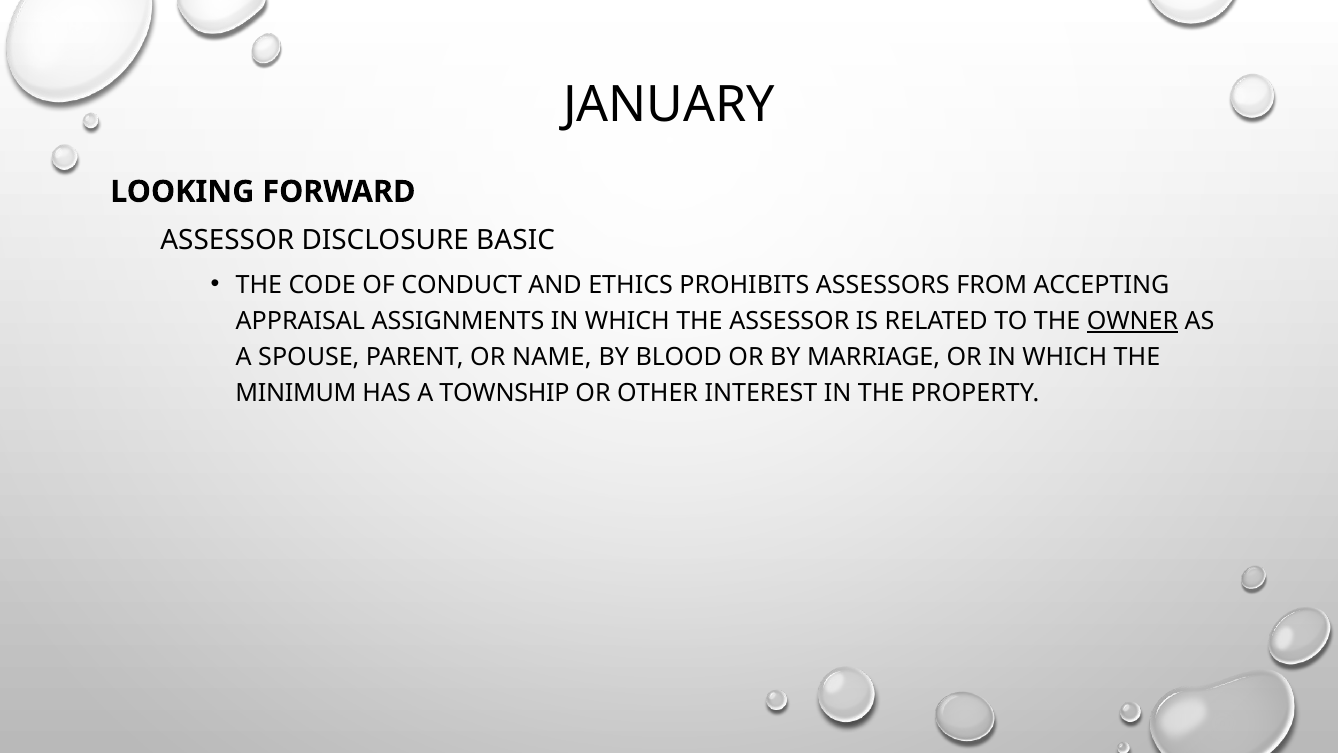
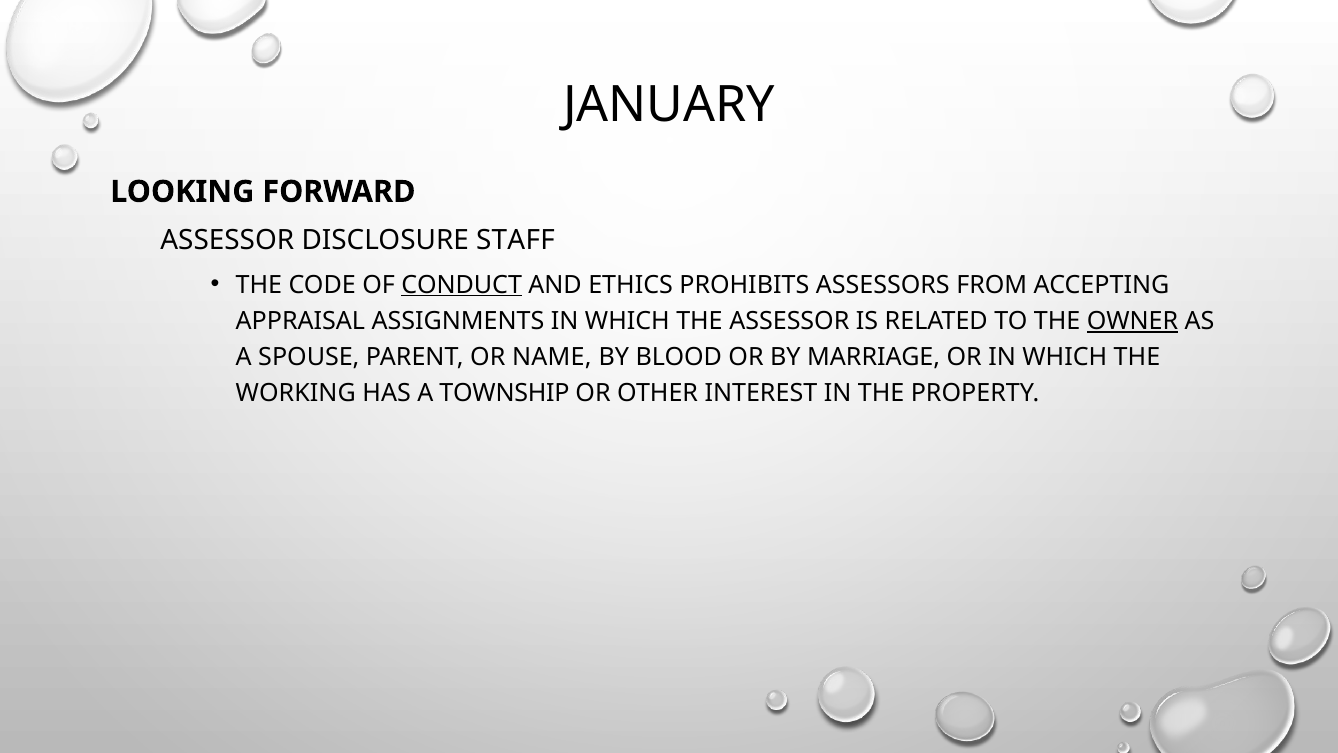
BASIC: BASIC -> STAFF
CONDUCT underline: none -> present
MINIMUM: MINIMUM -> WORKING
